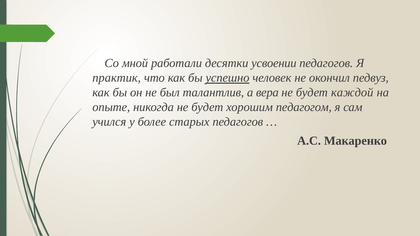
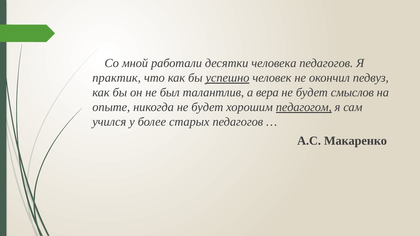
усвоении: усвоении -> человека
каждой: каждой -> смыслов
педагогом underline: none -> present
